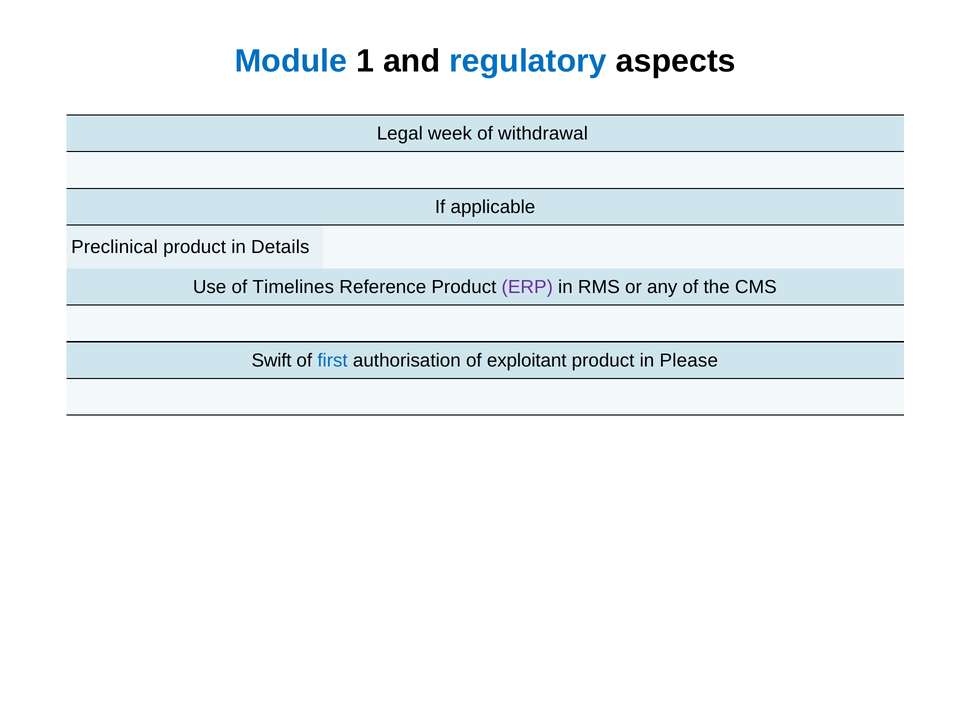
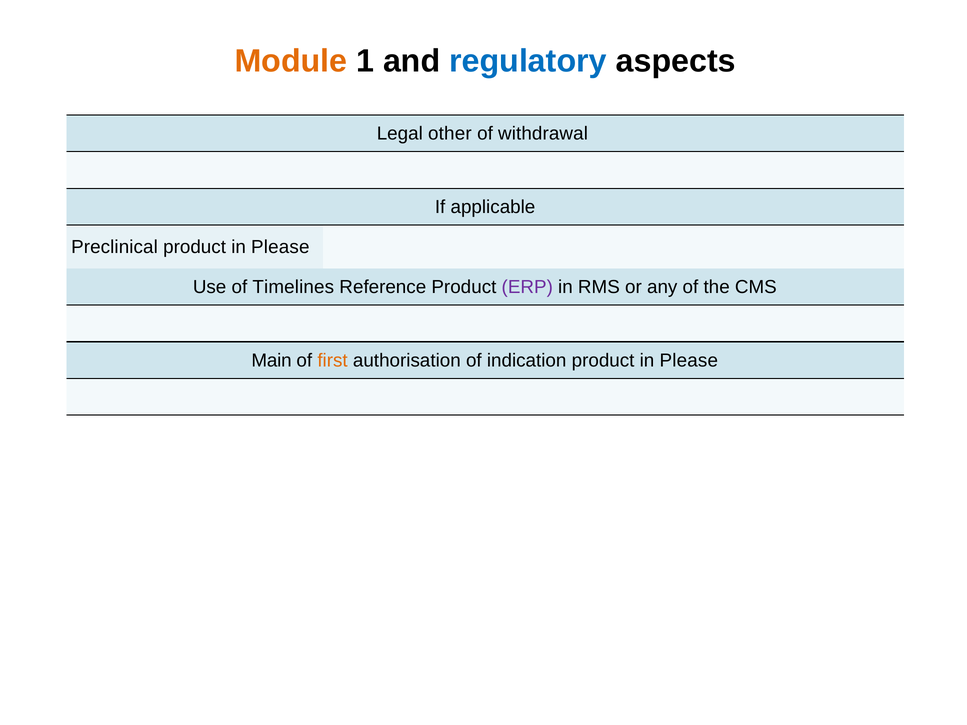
Module colour: blue -> orange
week: week -> other
Details at (280, 247): Details -> Please
Swift: Swift -> Main
first colour: blue -> orange
exploitant: exploitant -> indication
